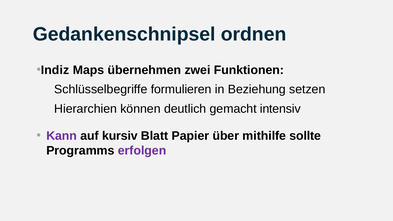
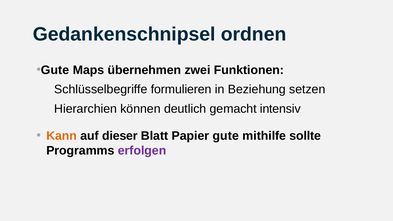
Indiz at (55, 70): Indiz -> Gute
Kann colour: purple -> orange
kursiv: kursiv -> dieser
Papier über: über -> gute
